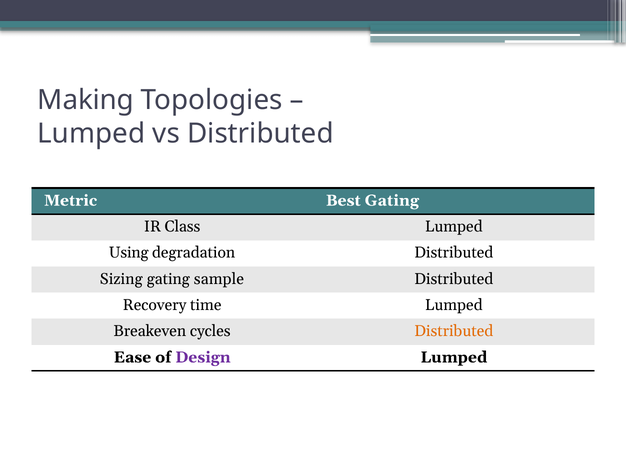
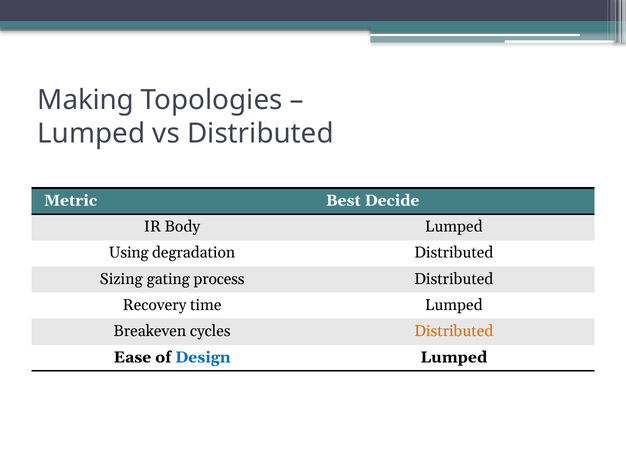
Best Gating: Gating -> Decide
Class: Class -> Body
sample: sample -> process
Design colour: purple -> blue
